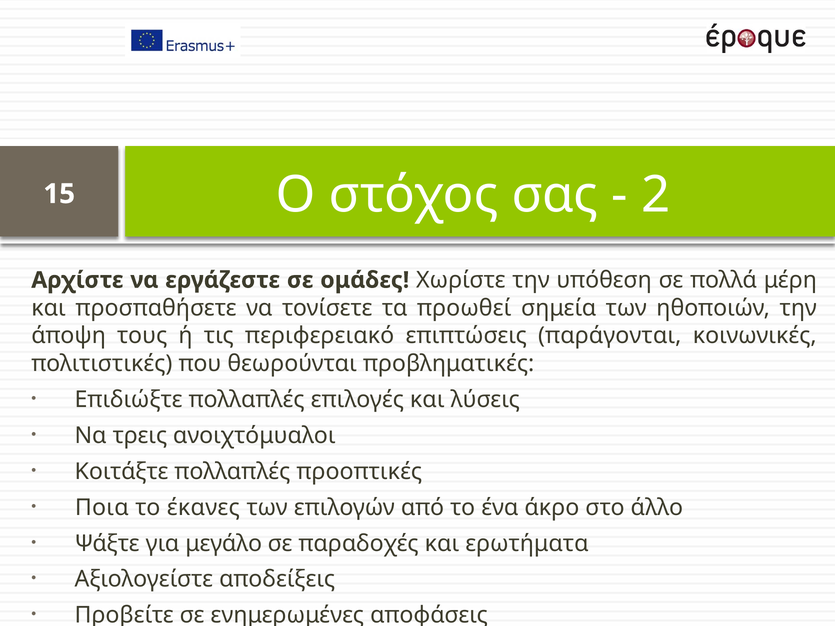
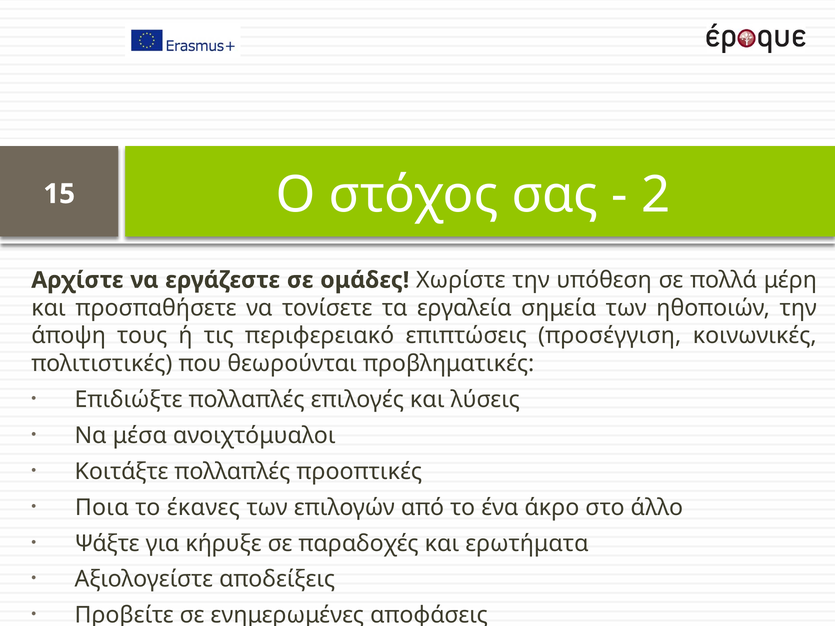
προωθεί: προωθεί -> εργαλεία
παράγονται: παράγονται -> προσέγγιση
τρεις: τρεις -> μέσα
μεγάλο: μεγάλο -> κήρυξε
